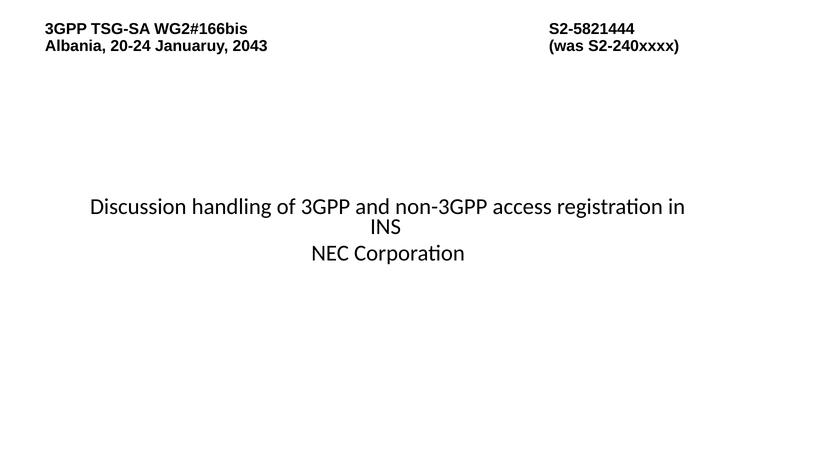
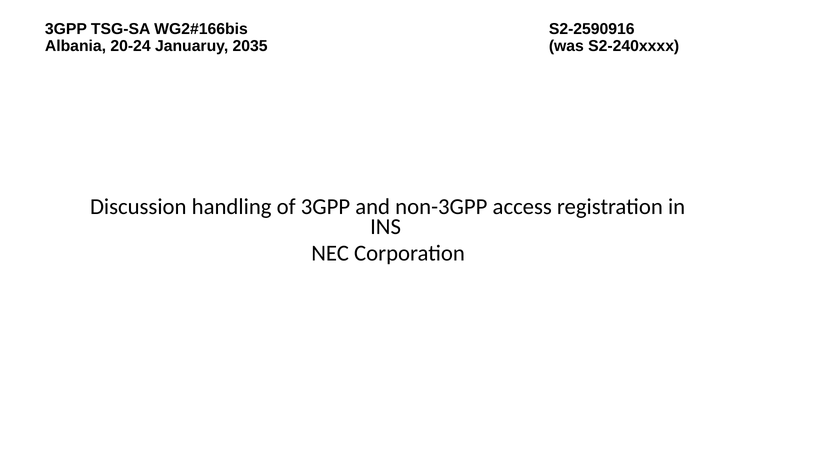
S2-5821444: S2-5821444 -> S2-2590916
2043: 2043 -> 2035
